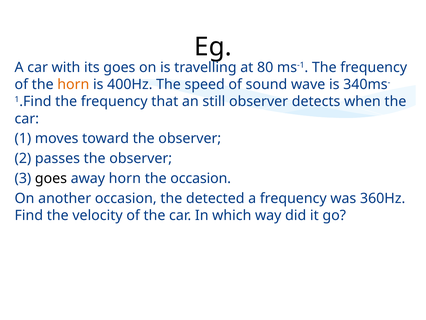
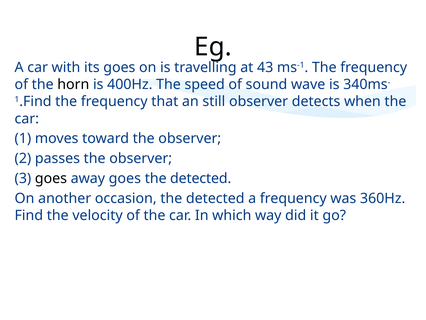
80: 80 -> 43
horn at (73, 84) colour: orange -> black
away horn: horn -> goes
occasion at (201, 178): occasion -> detected
